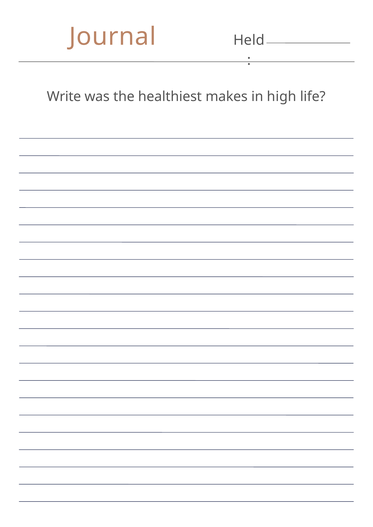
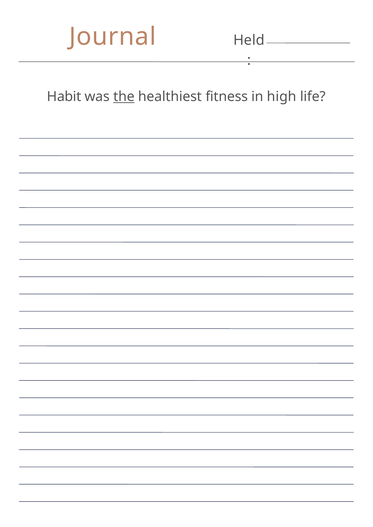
Write: Write -> Habit
the underline: none -> present
makes: makes -> fitness
